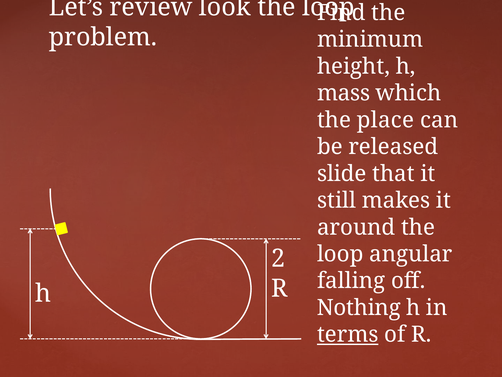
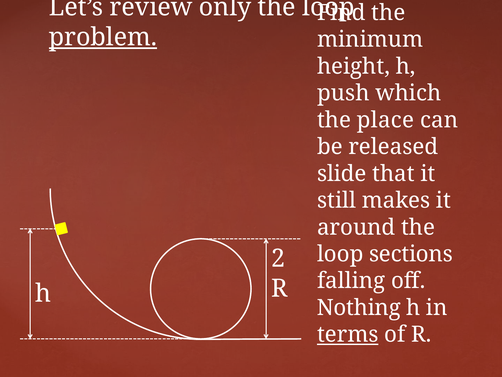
look: look -> only
problem underline: none -> present
mass: mass -> push
angular: angular -> sections
